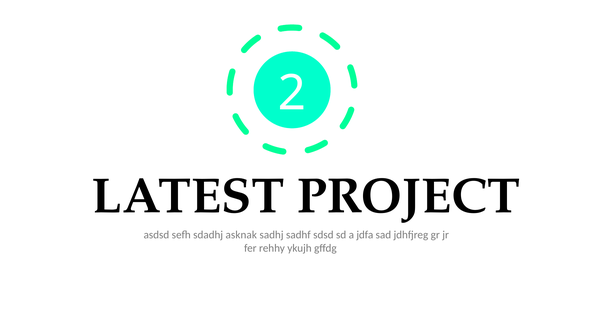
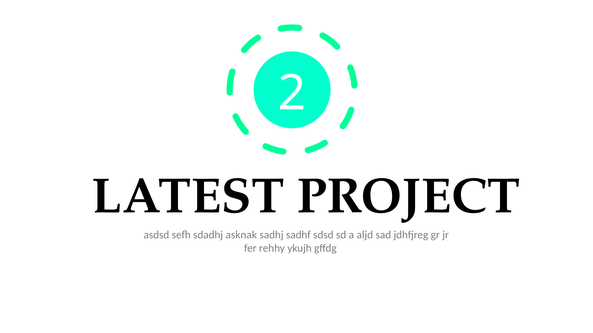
jdfa: jdfa -> aljd
